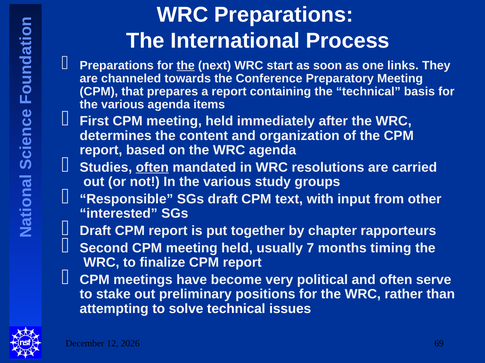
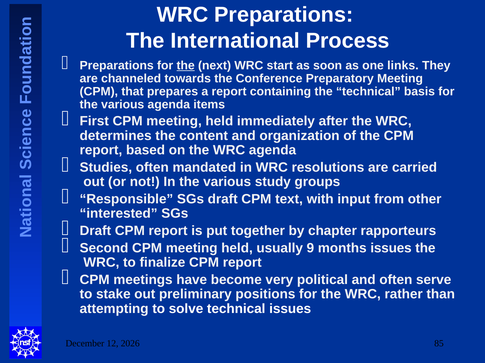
often at (152, 168) underline: present -> none
7: 7 -> 9
months timing: timing -> issues
69: 69 -> 85
